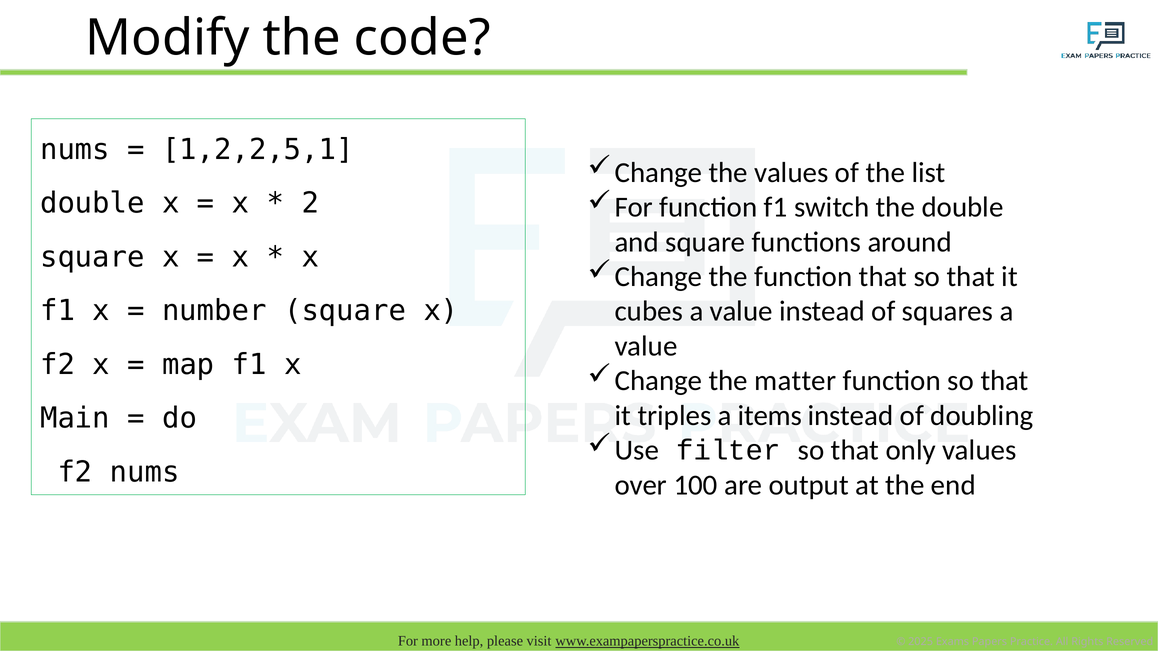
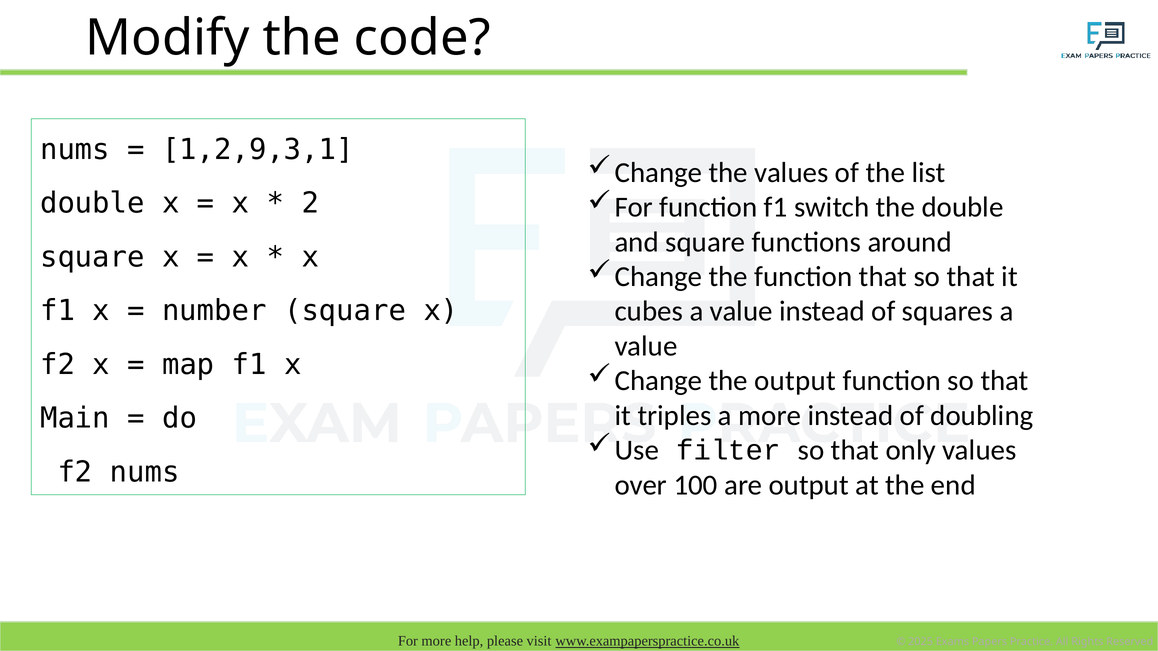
1,2,2,5,1: 1,2,2,5,1 -> 1,2,9,3,1
the matter: matter -> output
a items: items -> more
